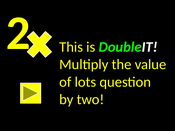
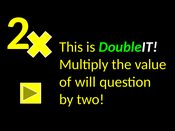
lots: lots -> will
